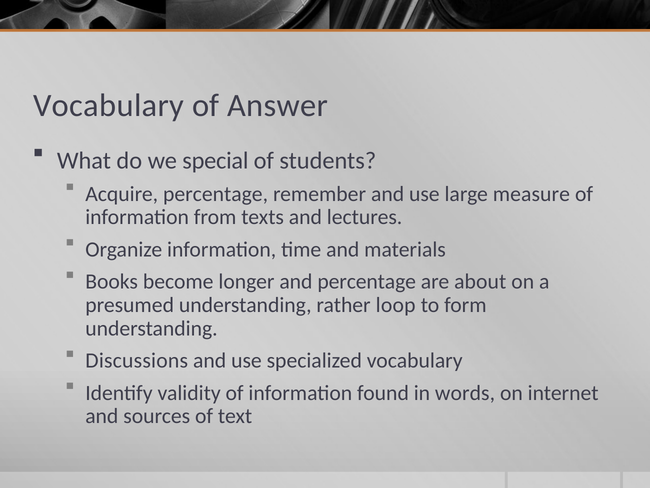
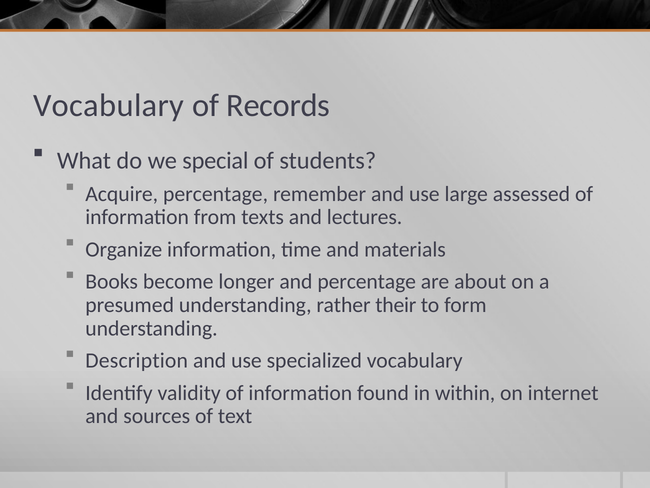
Answer: Answer -> Records
measure: measure -> assessed
loop: loop -> their
Discussions: Discussions -> Description
words: words -> within
